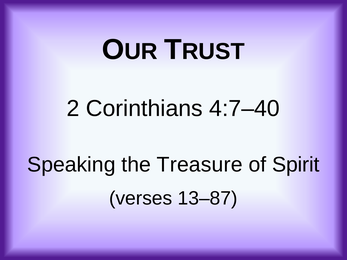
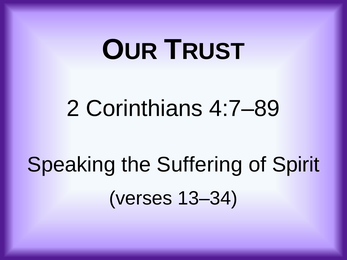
4:7–40: 4:7–40 -> 4:7–89
Treasure: Treasure -> Suffering
13–87: 13–87 -> 13–34
